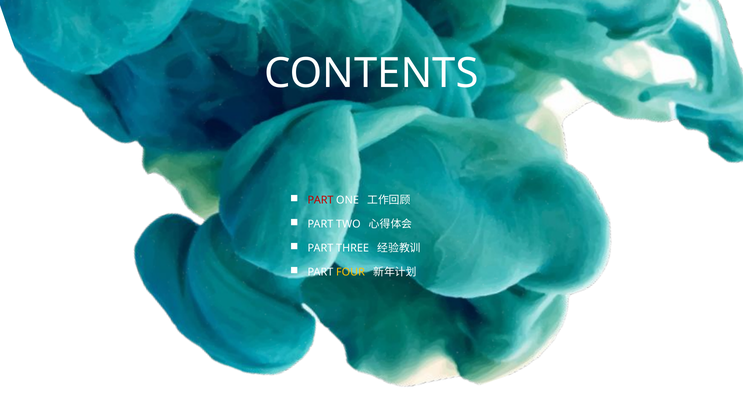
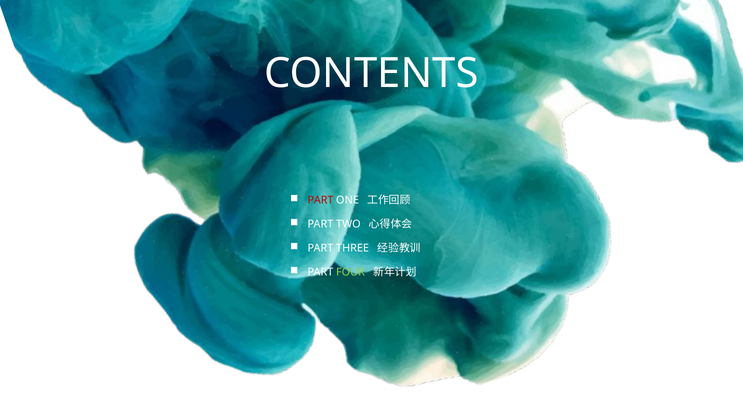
FOUR colour: yellow -> light green
